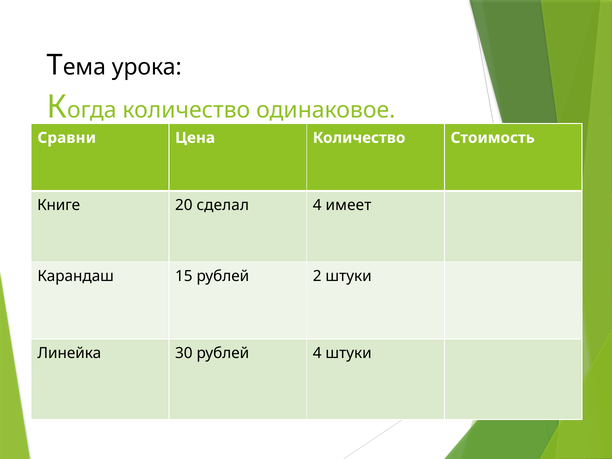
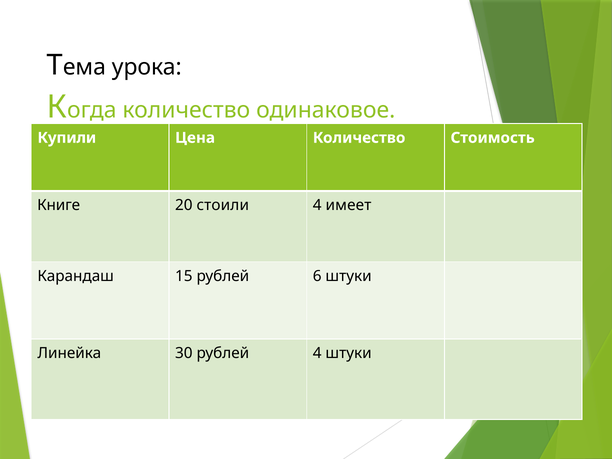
Сравни: Сравни -> Купили
сделал: сделал -> стоили
2: 2 -> 6
